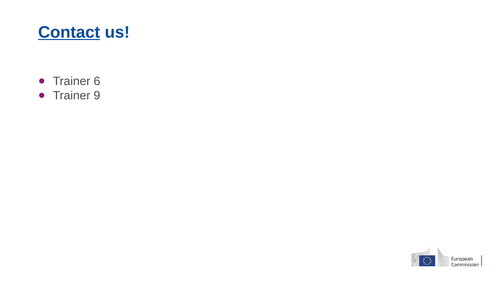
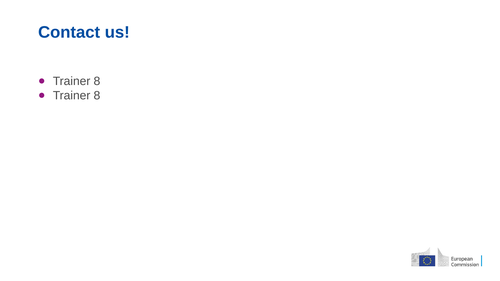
Contact underline: present -> none
6 at (97, 81): 6 -> 8
9 at (97, 96): 9 -> 8
